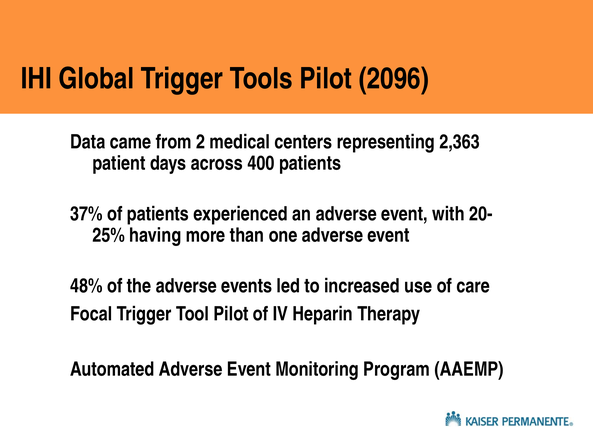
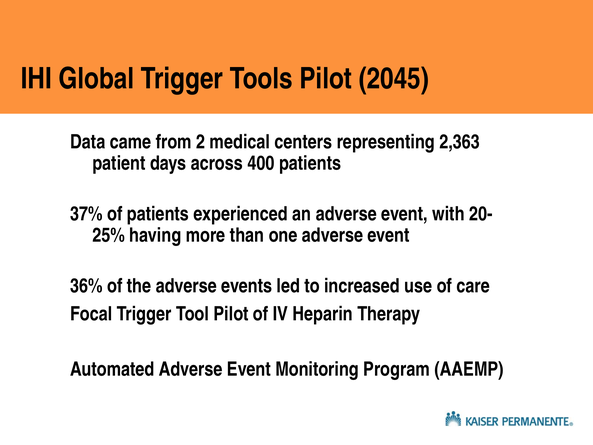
2096: 2096 -> 2045
48%: 48% -> 36%
